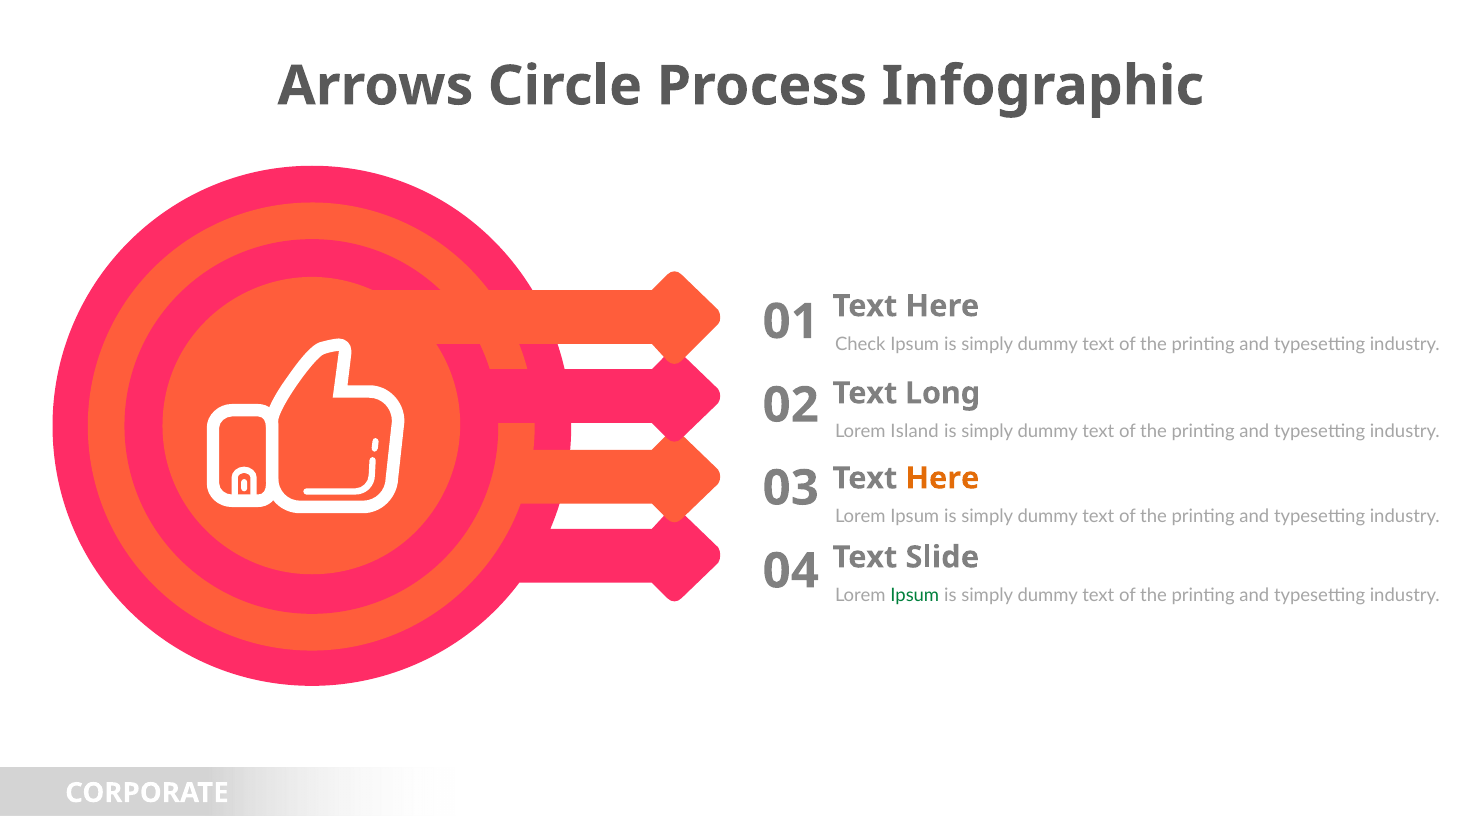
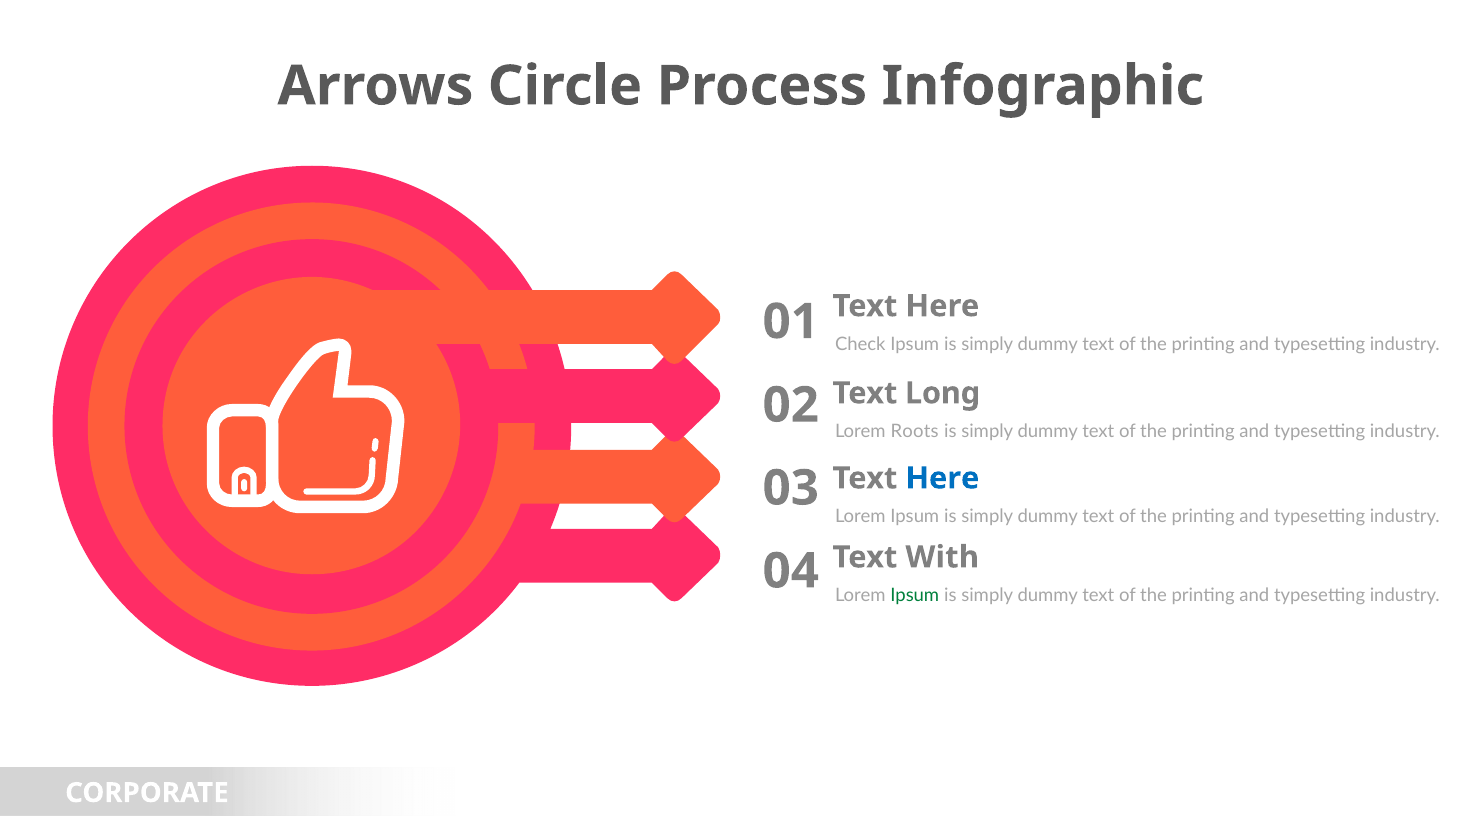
Island: Island -> Roots
Here at (942, 478) colour: orange -> blue
Slide: Slide -> With
